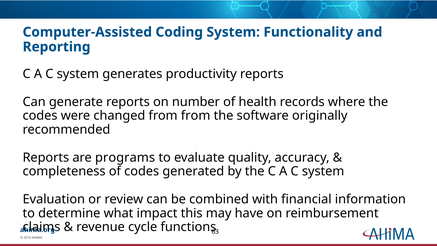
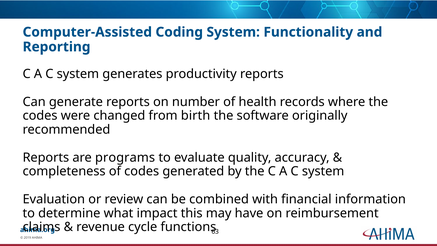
from from: from -> birth
